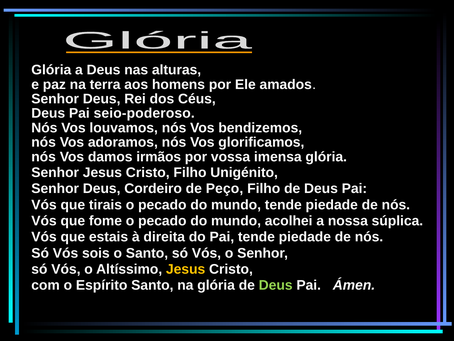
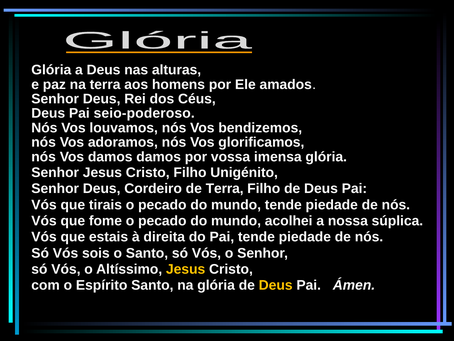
damos irmãos: irmãos -> damos
de Peço: Peço -> Terra
Deus at (276, 285) colour: light green -> yellow
